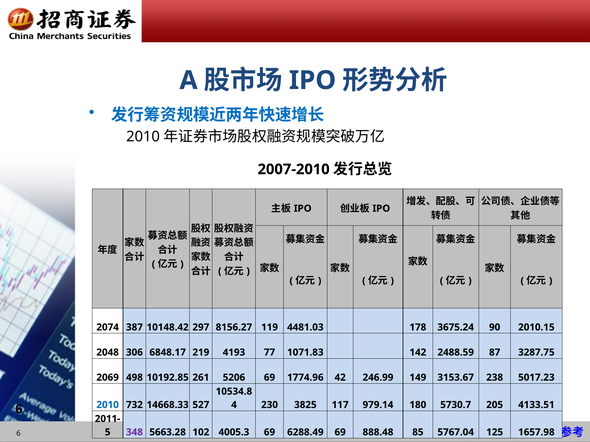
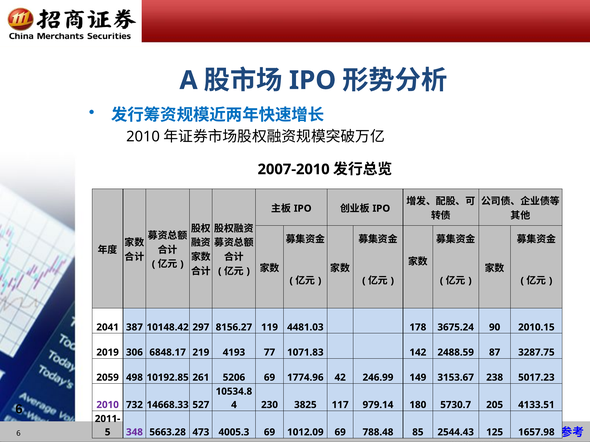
2074: 2074 -> 2041
2048: 2048 -> 2019
2069: 2069 -> 2059
2010 colour: blue -> purple
102: 102 -> 473
6288.49: 6288.49 -> 1012.09
888.48: 888.48 -> 788.48
5767.04: 5767.04 -> 2544.43
